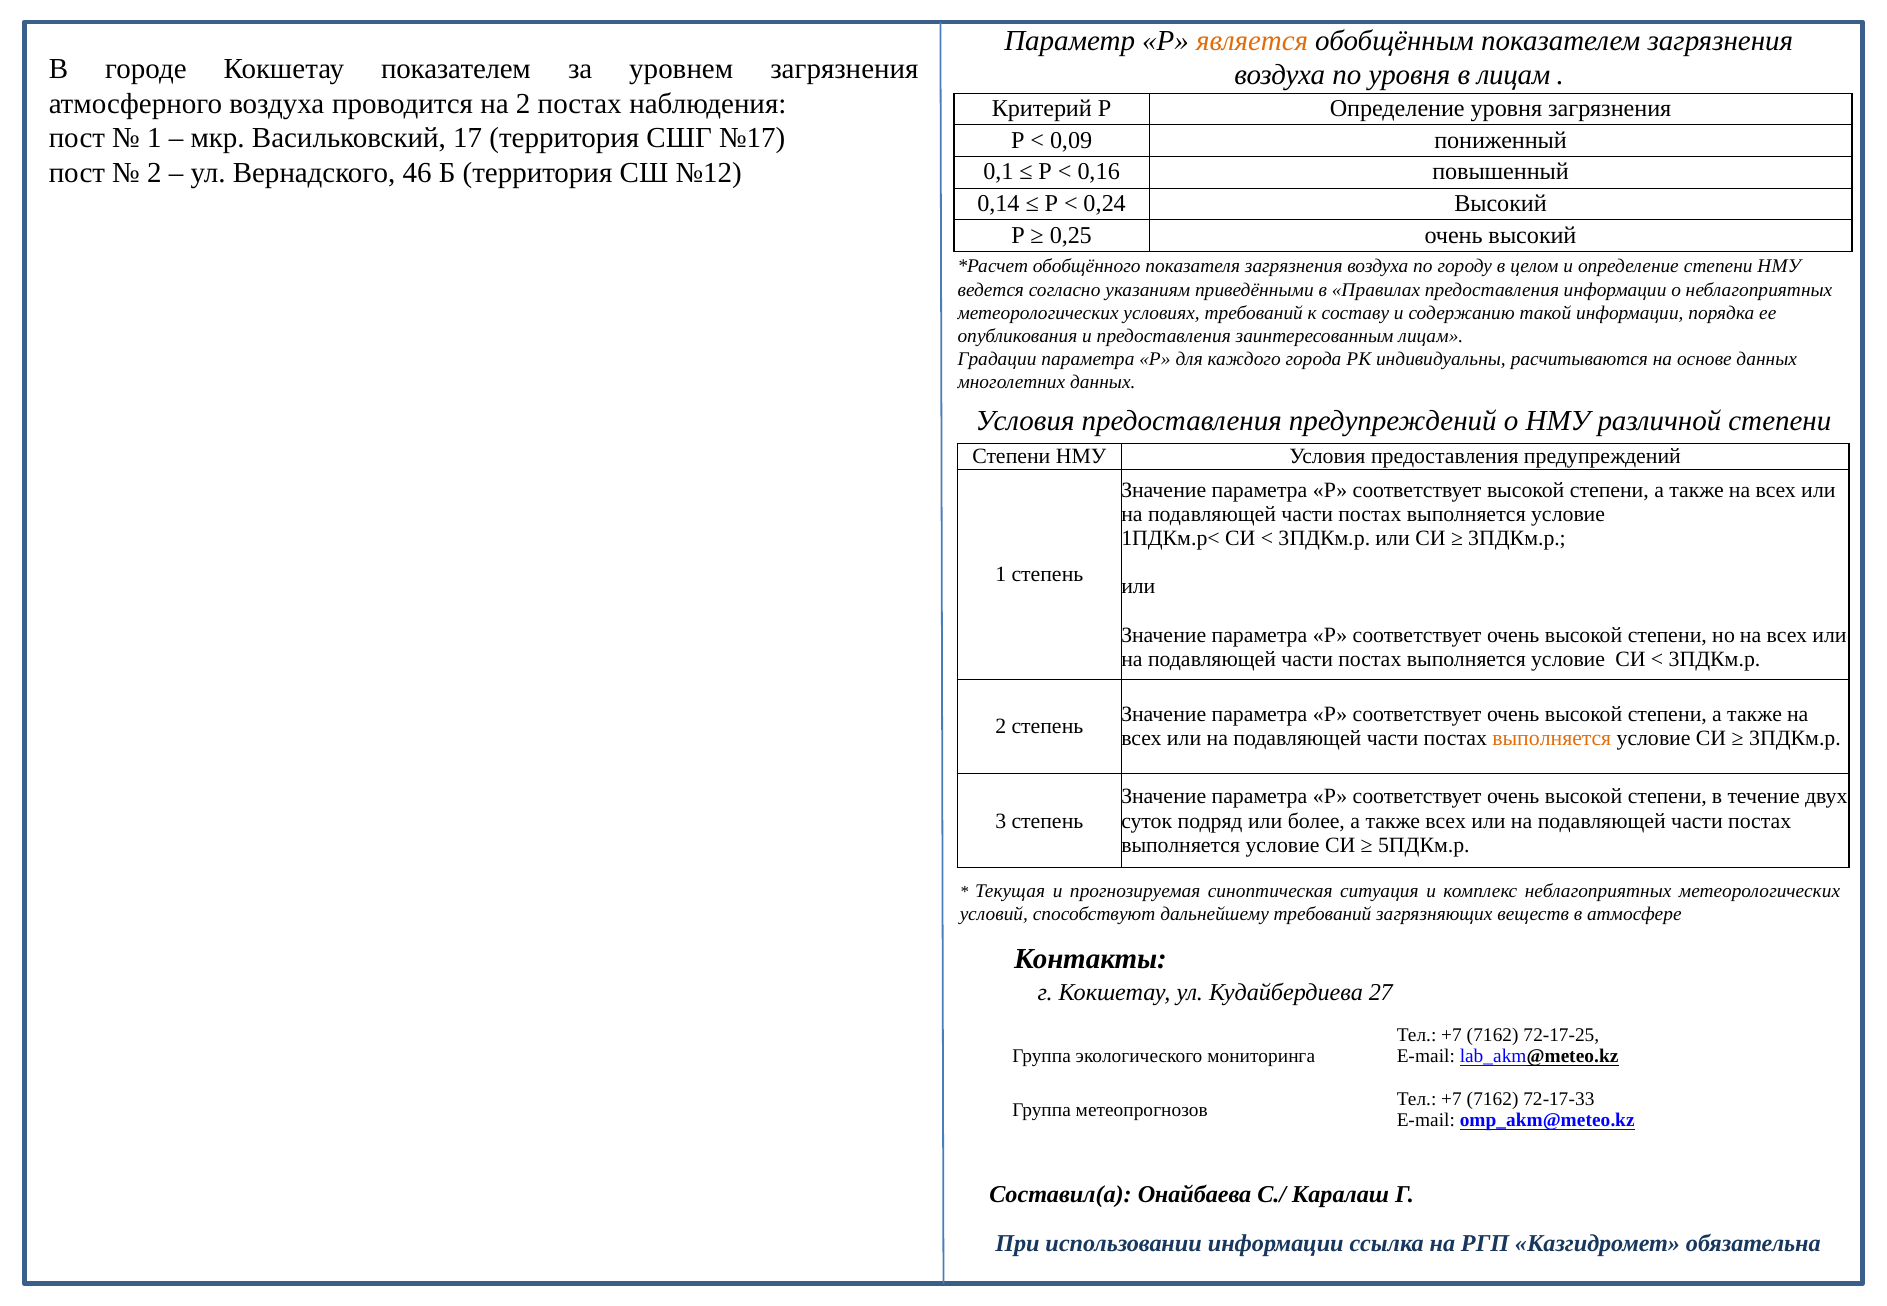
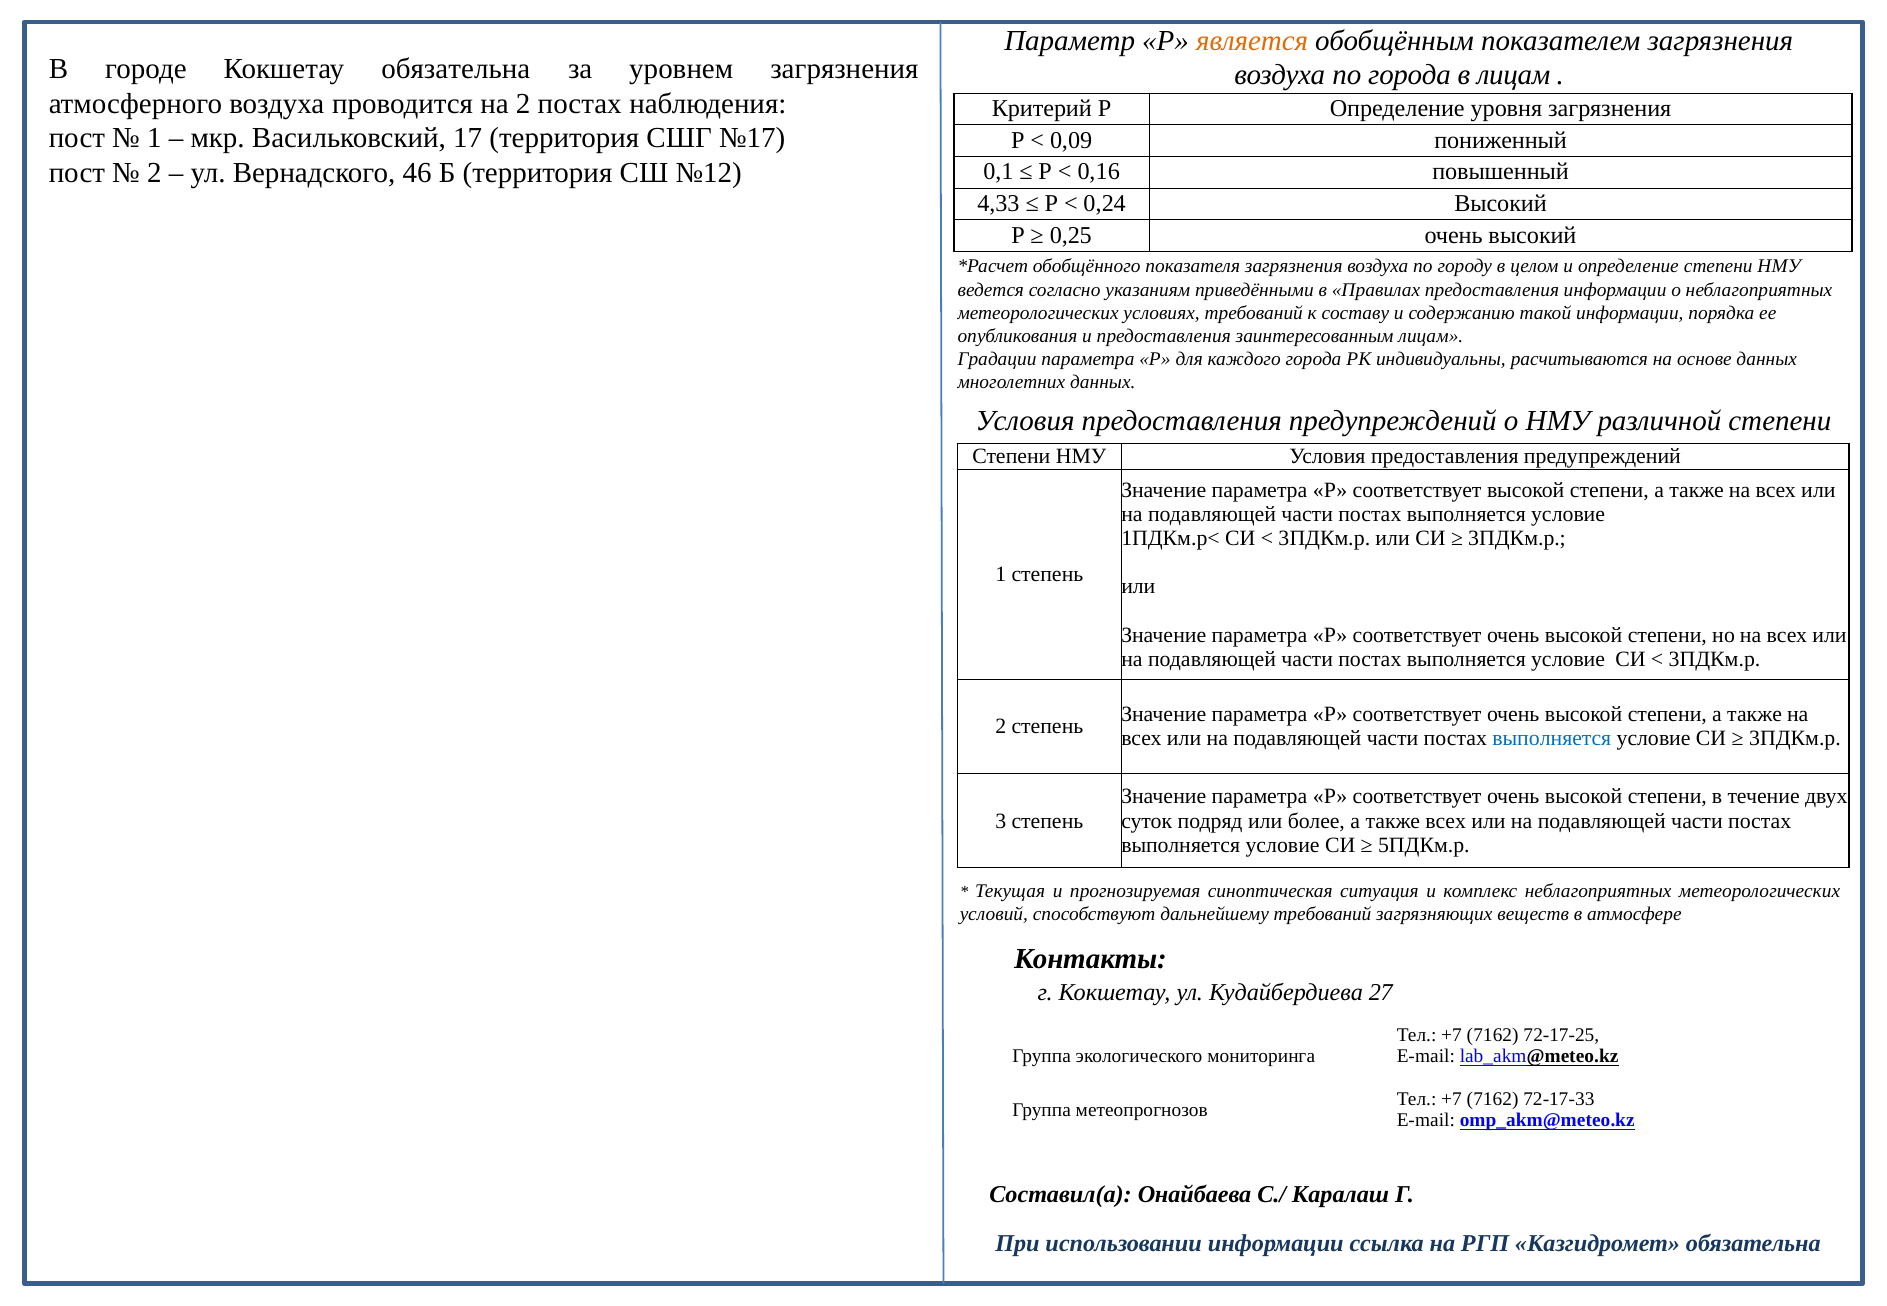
Кокшетау показателем: показателем -> обязательна
по уровня: уровня -> города
0,14: 0,14 -> 4,33
выполняется at (1552, 739) colour: orange -> blue
